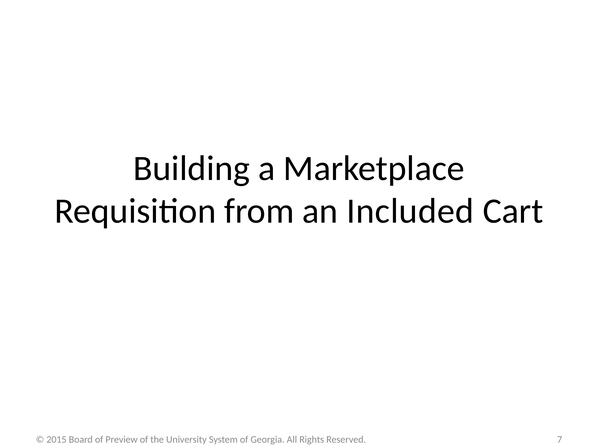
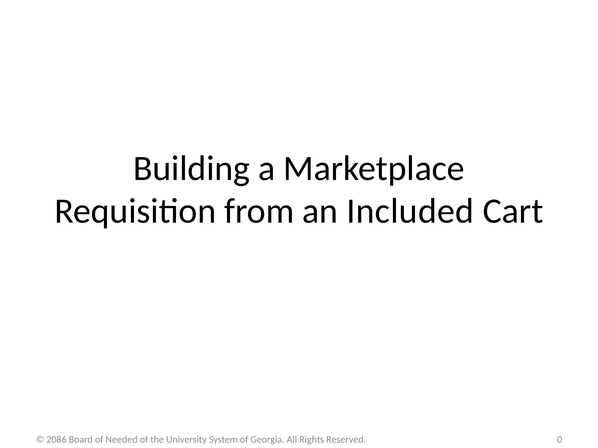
2015: 2015 -> 2086
Preview: Preview -> Needed
7: 7 -> 0
